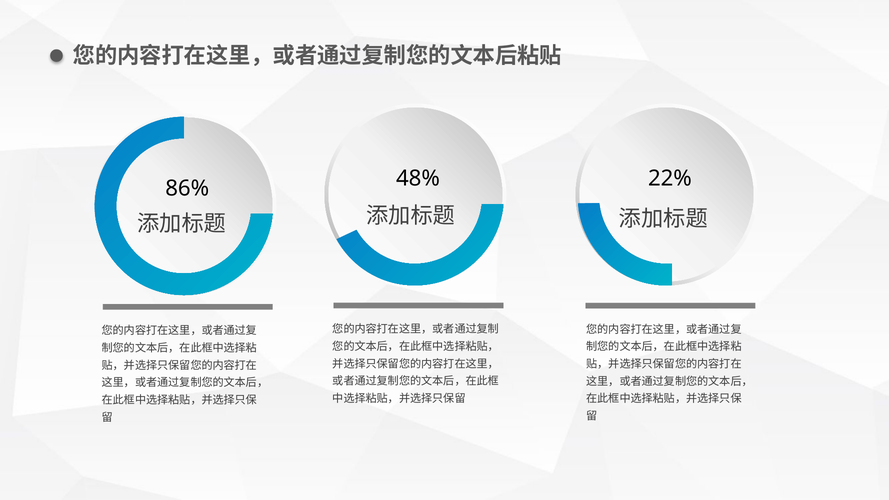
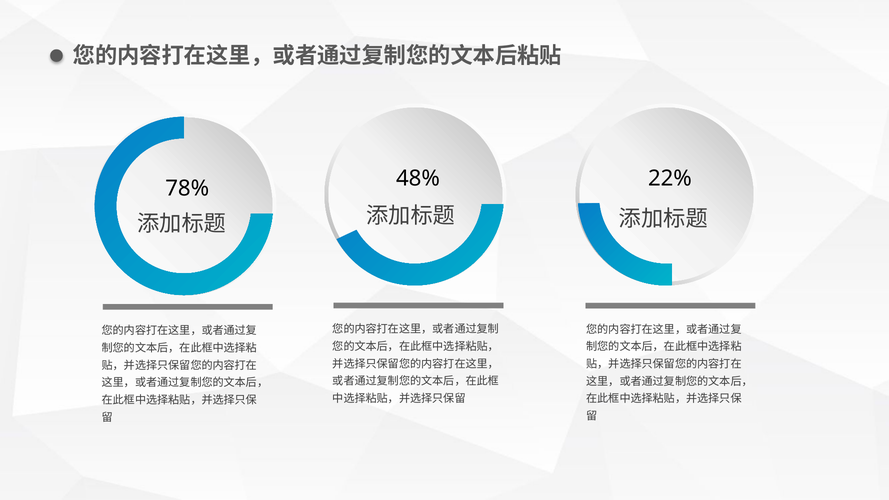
86%: 86% -> 78%
